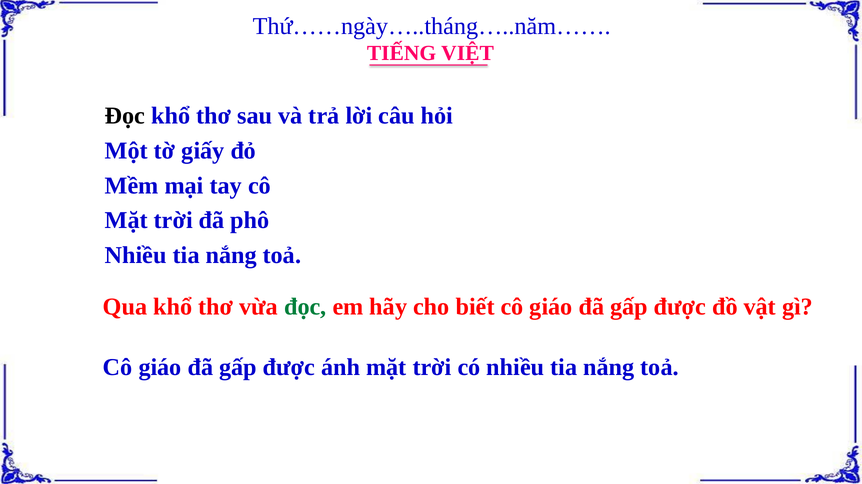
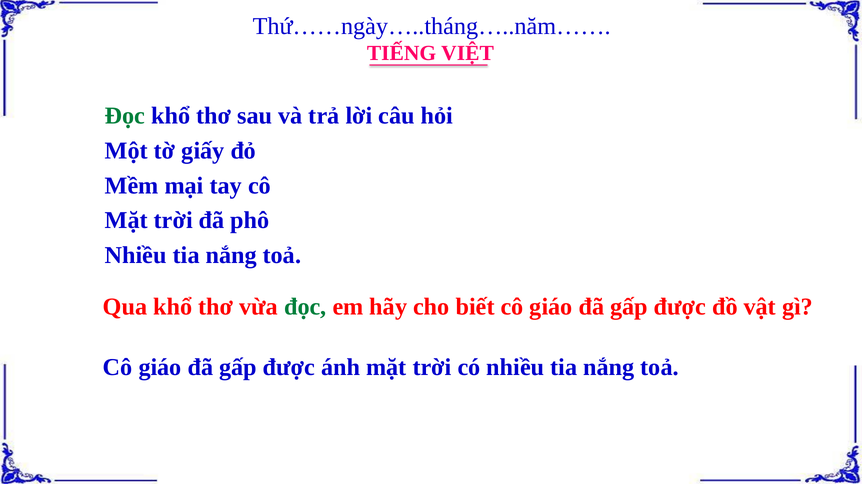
Đọc at (125, 116) colour: black -> green
